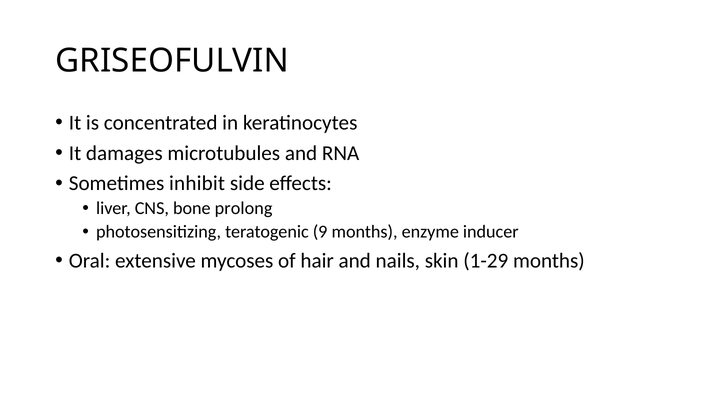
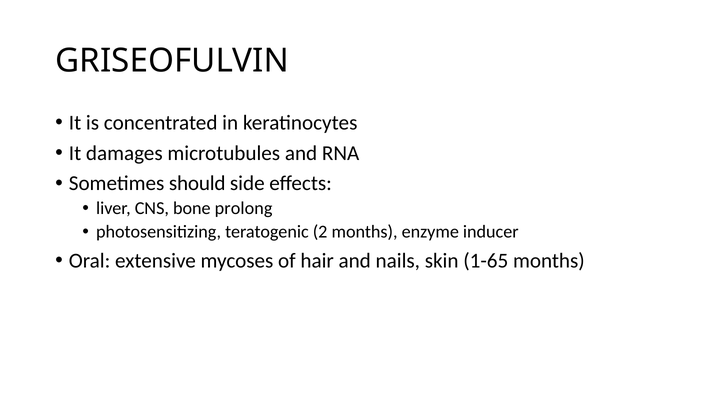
inhibit: inhibit -> should
9: 9 -> 2
1-29: 1-29 -> 1-65
